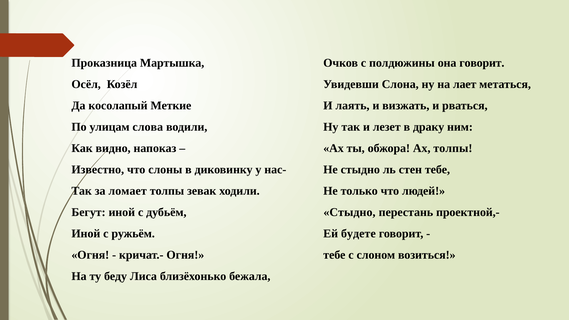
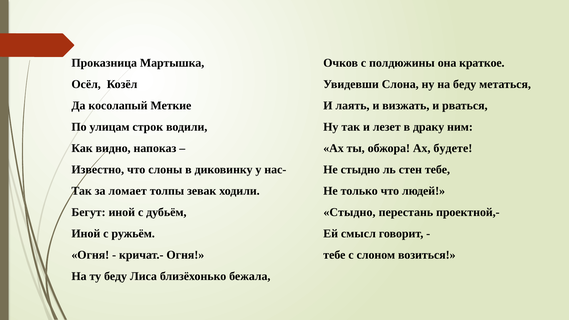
она говорит: говорит -> краткое
на лает: лает -> беду
слова: слова -> строк
Ах толпы: толпы -> будете
будете: будете -> смысл
